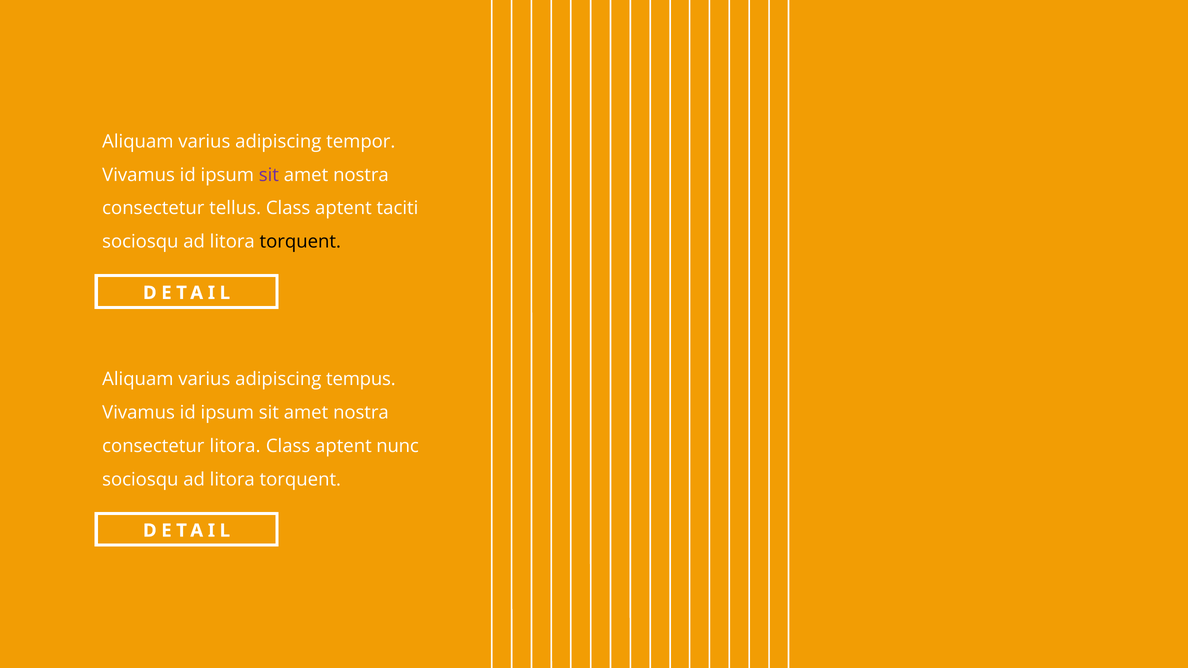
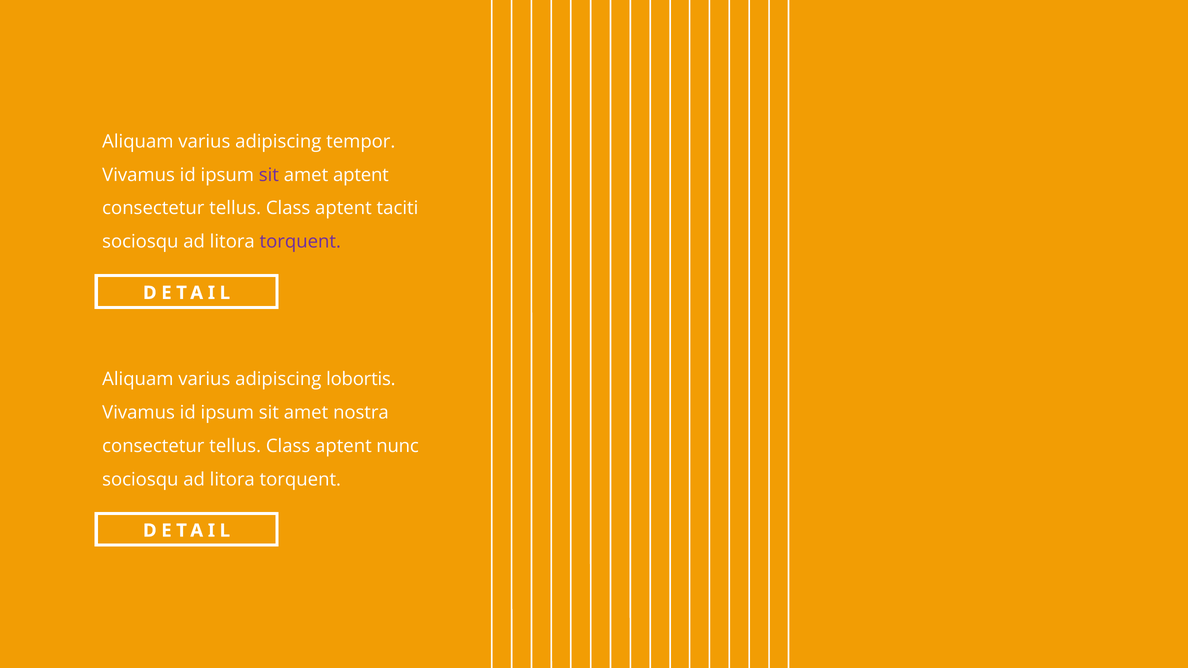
nostra at (361, 175): nostra -> aptent
torquent at (300, 242) colour: black -> purple
tempus: tempus -> lobortis
litora at (235, 446): litora -> tellus
